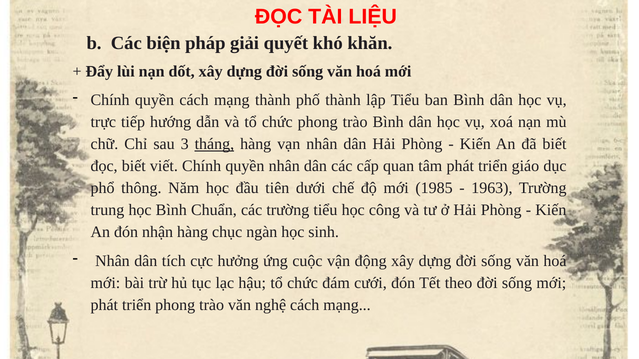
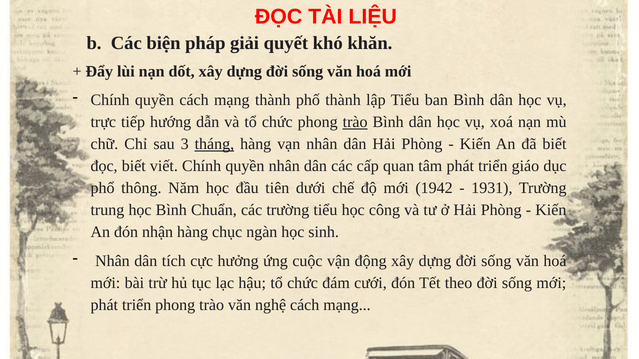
trào at (355, 122) underline: none -> present
1985: 1985 -> 1942
1963: 1963 -> 1931
